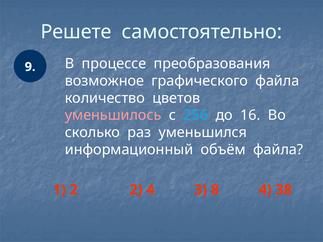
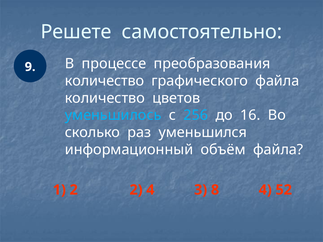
возможное at (104, 81): возможное -> количество
уменьшилось colour: pink -> light blue
38: 38 -> 52
